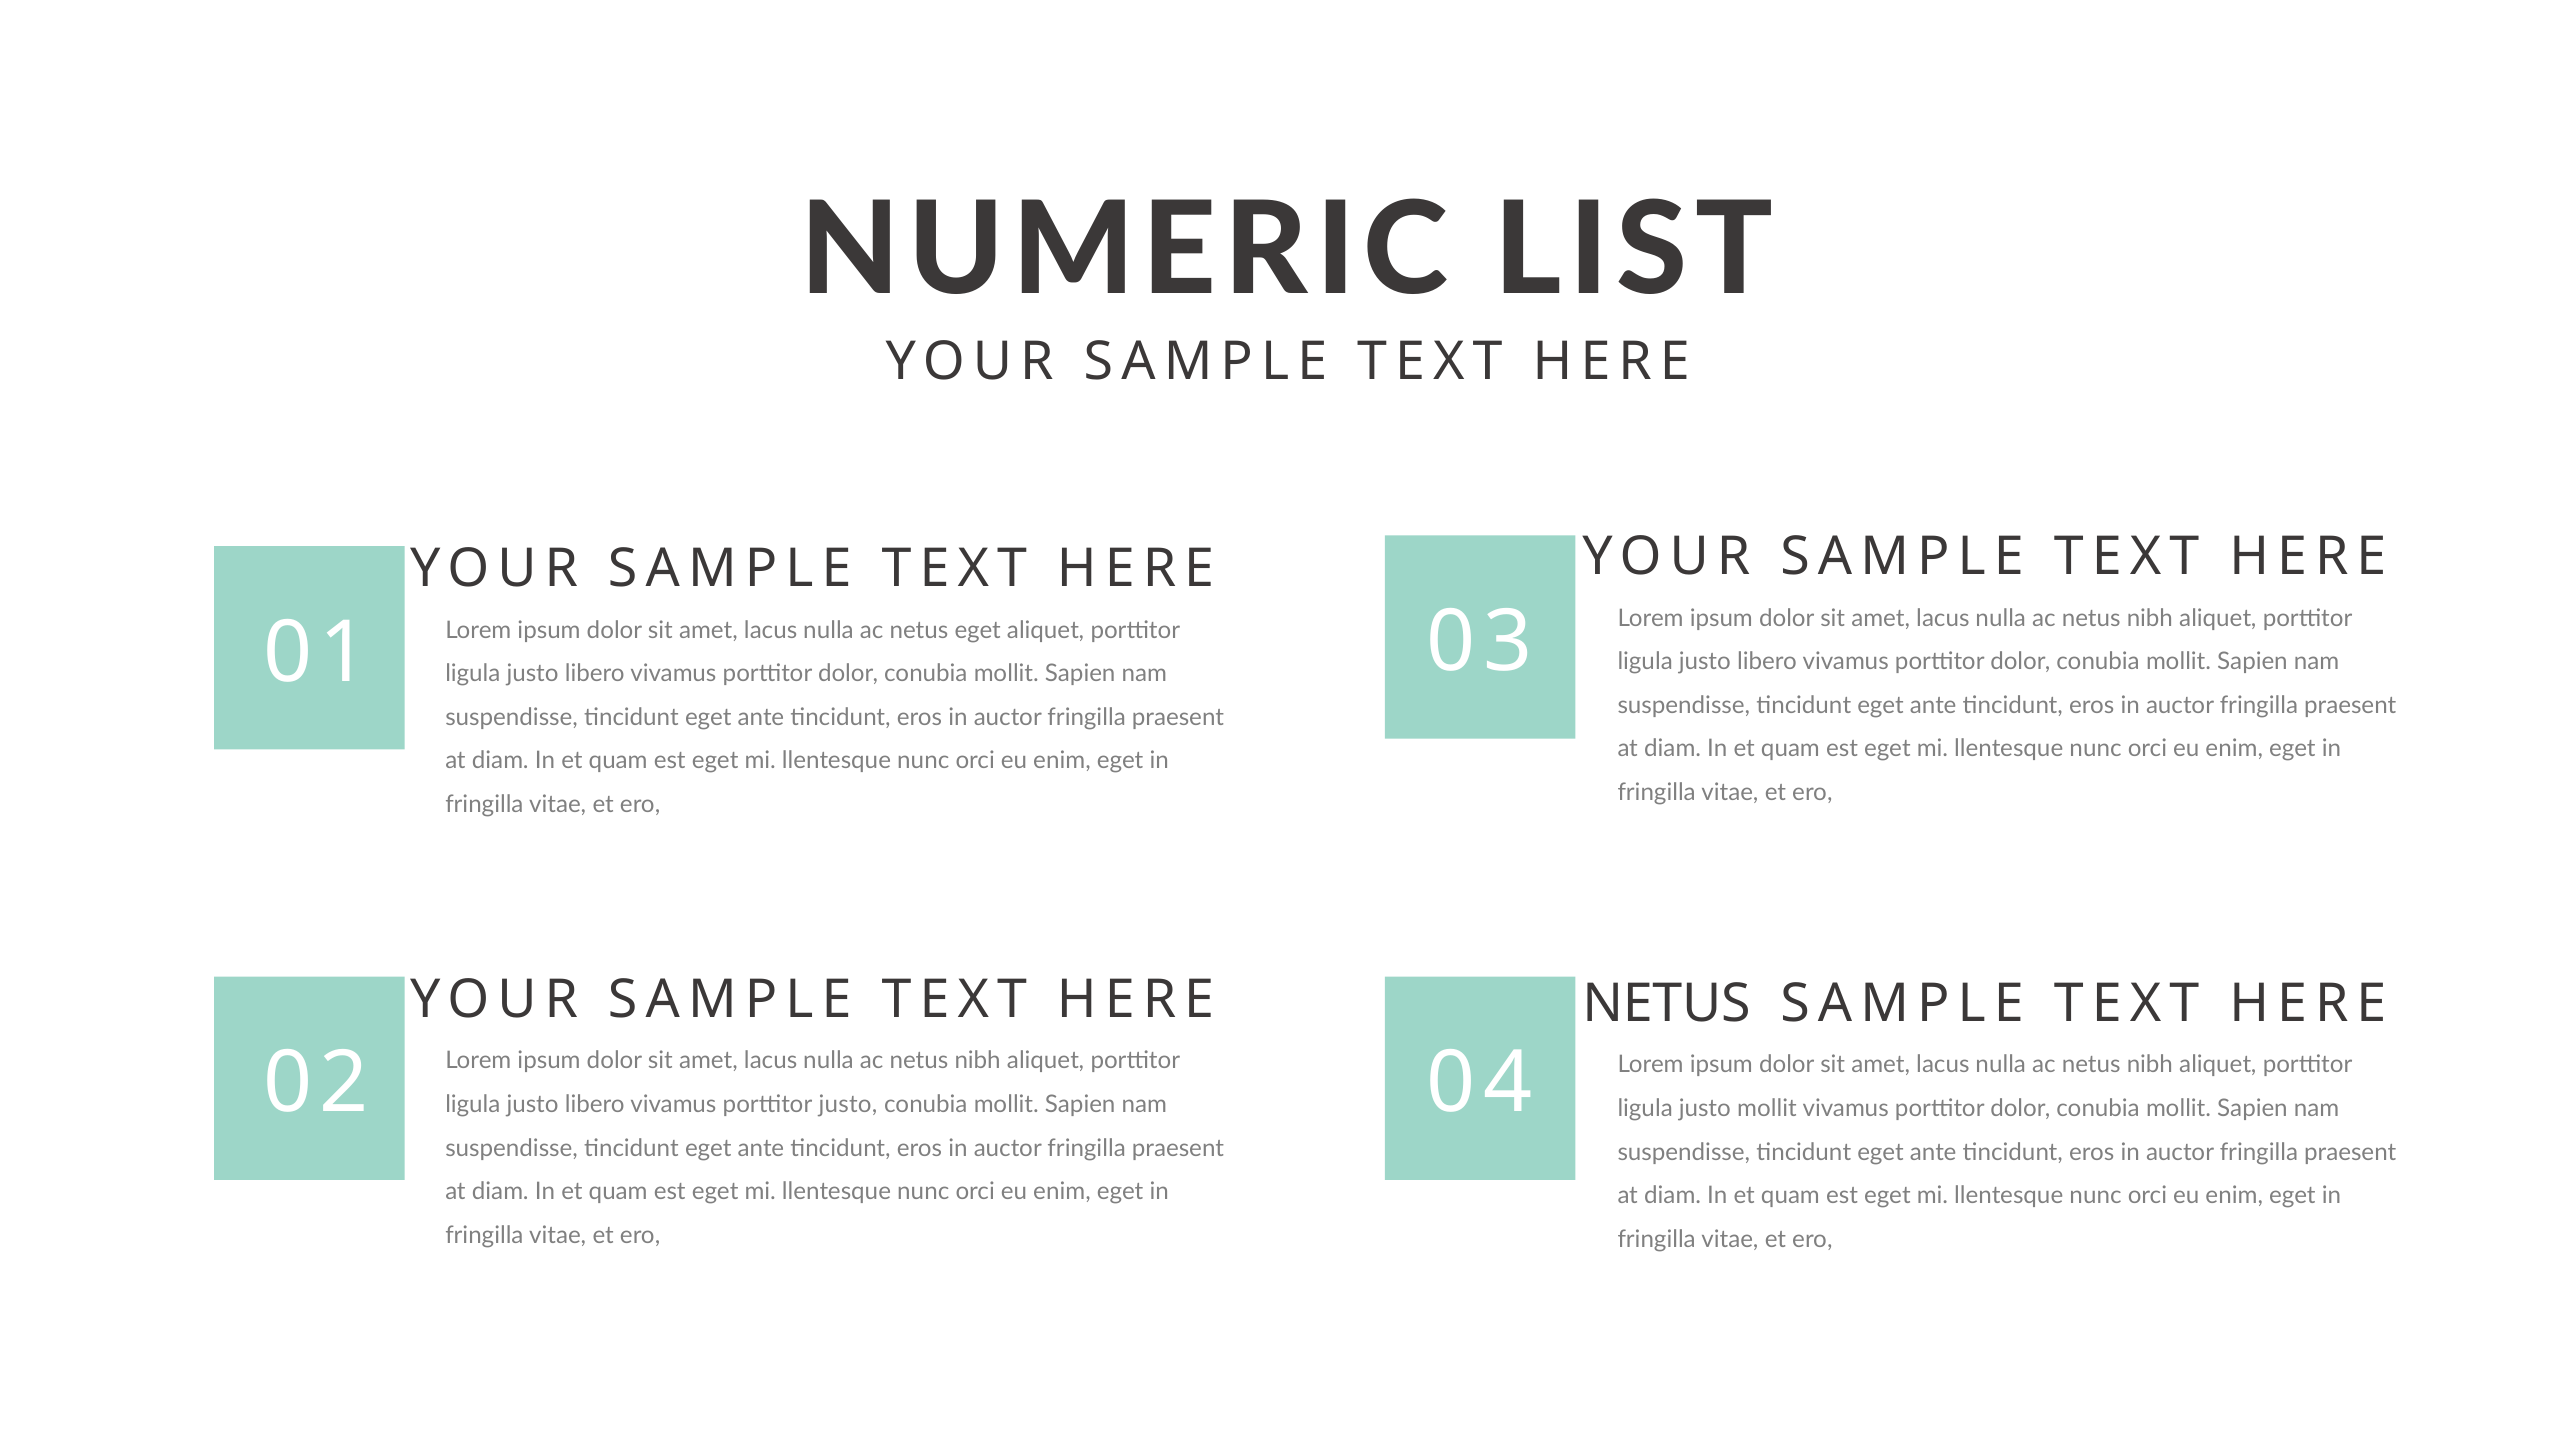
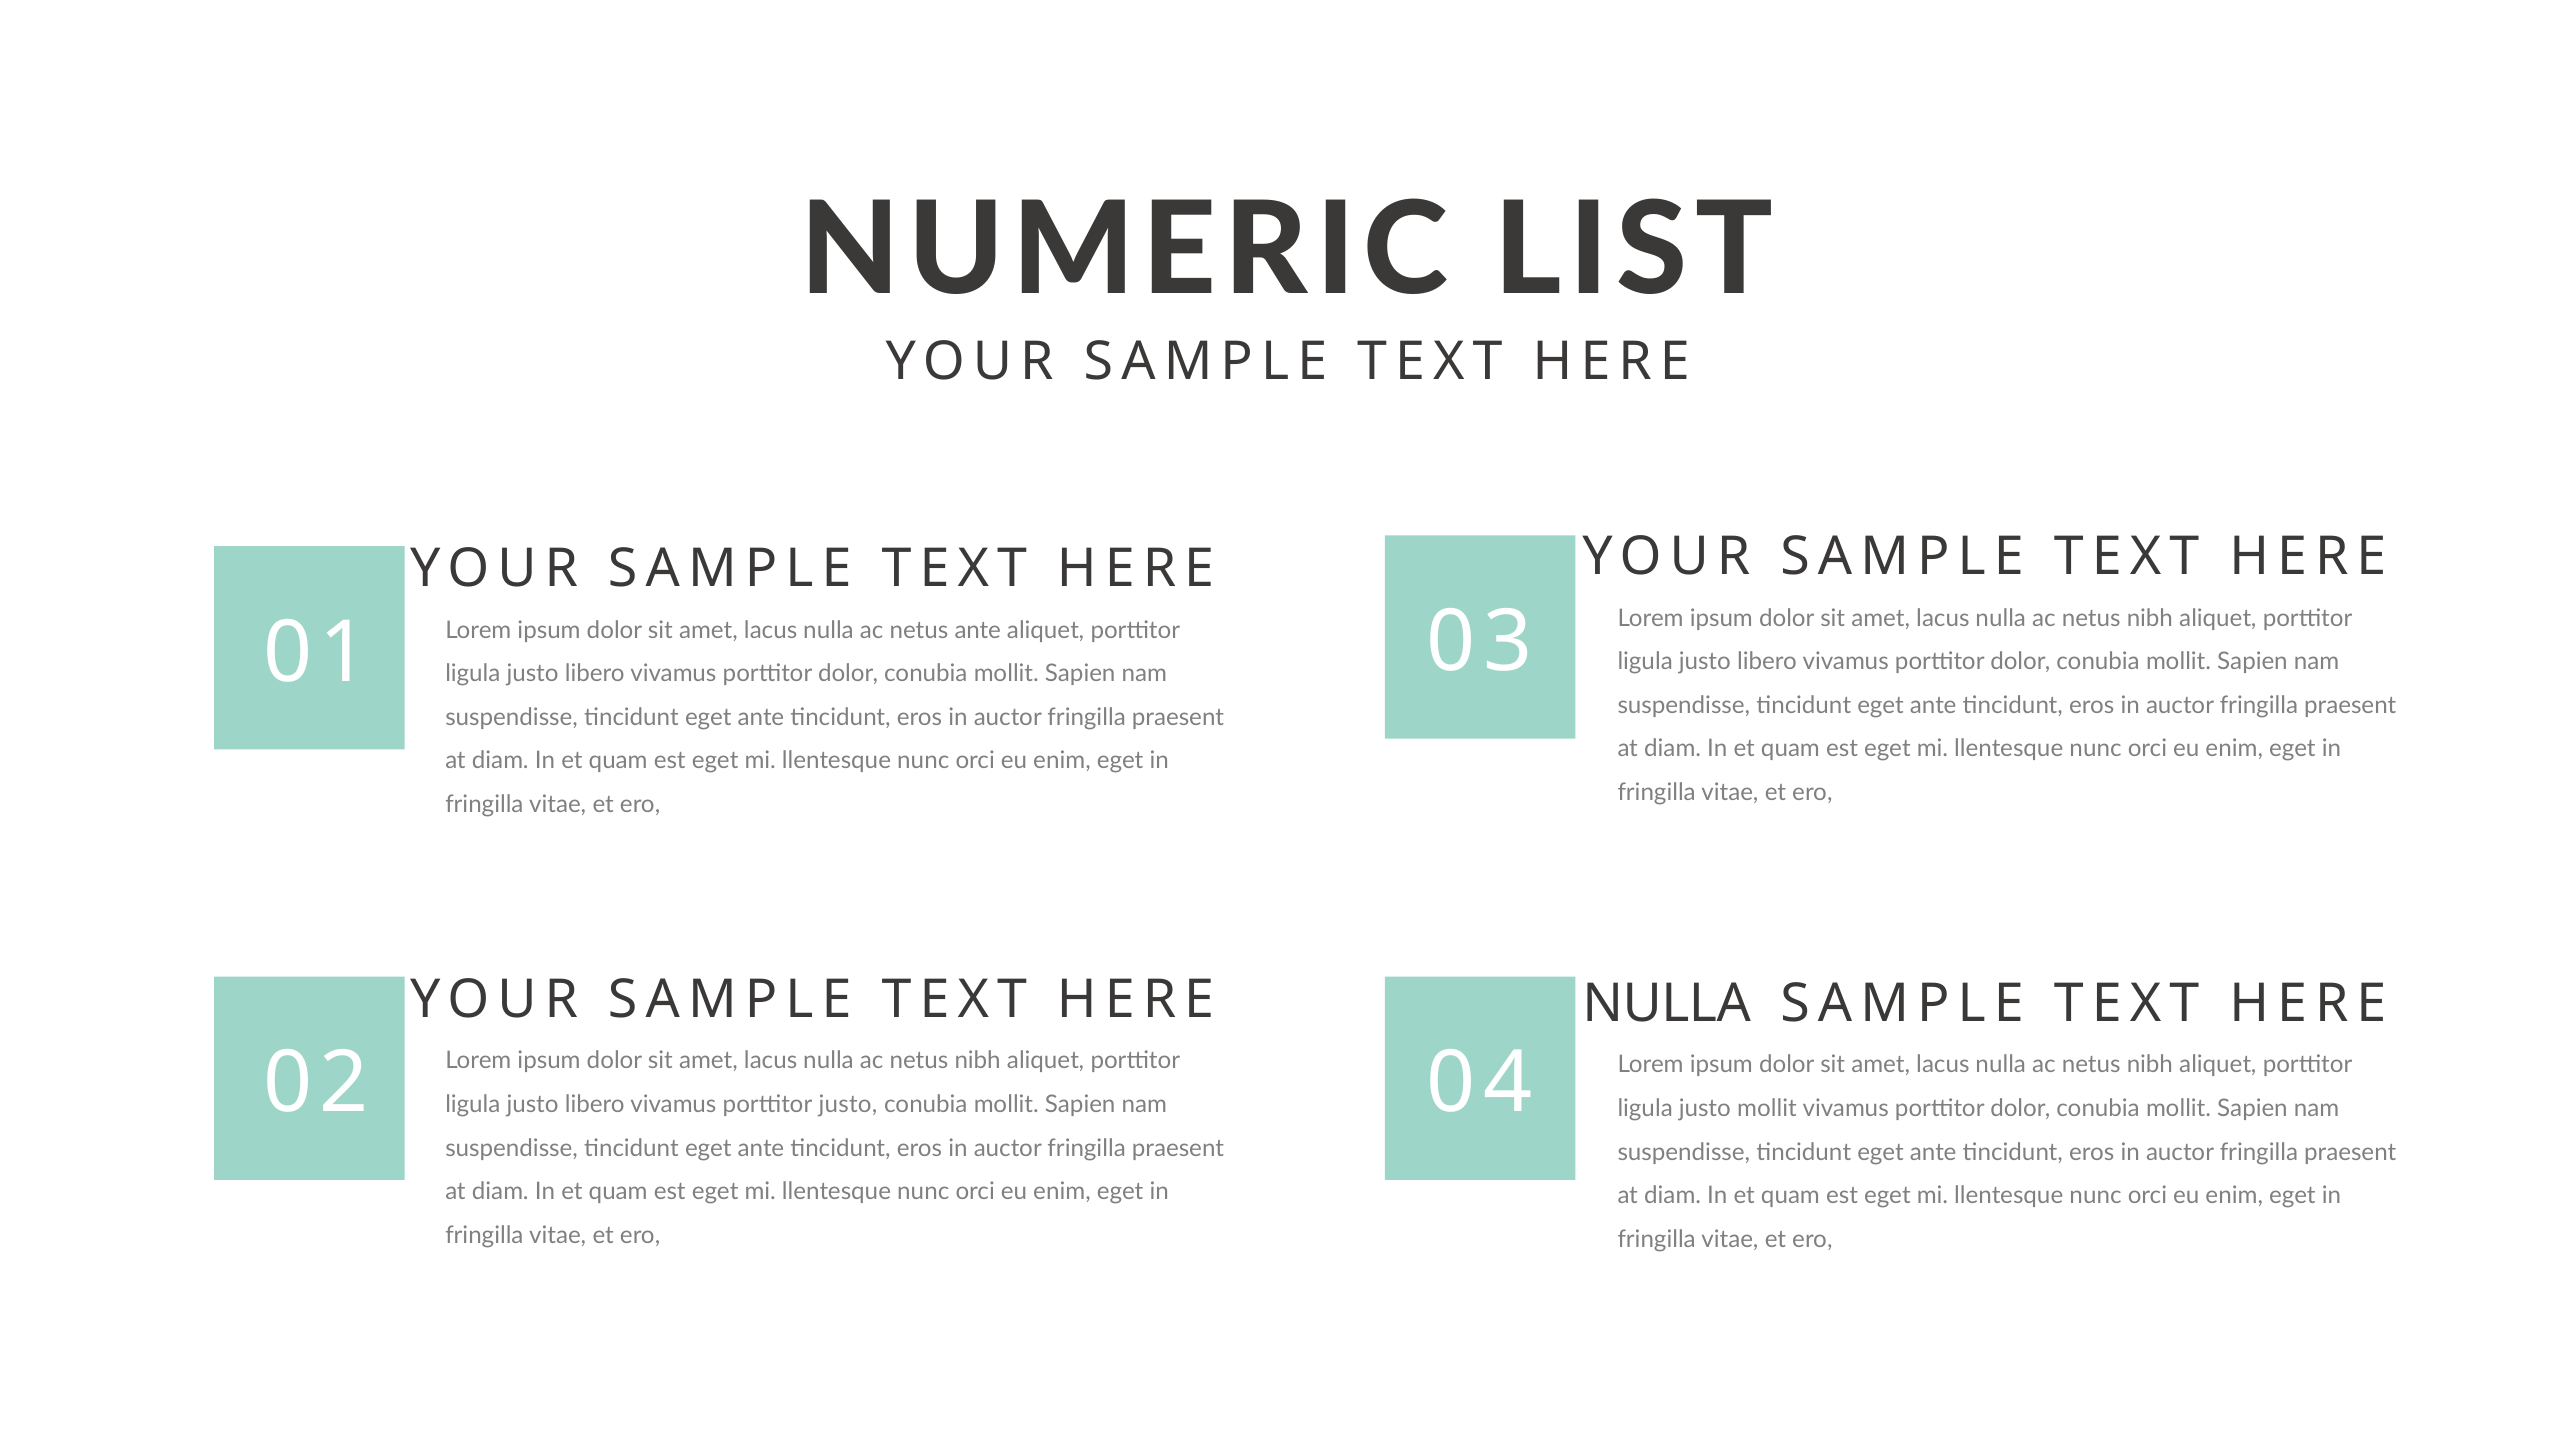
netus eget: eget -> ante
NETUS at (1666, 1003): NETUS -> NULLA
